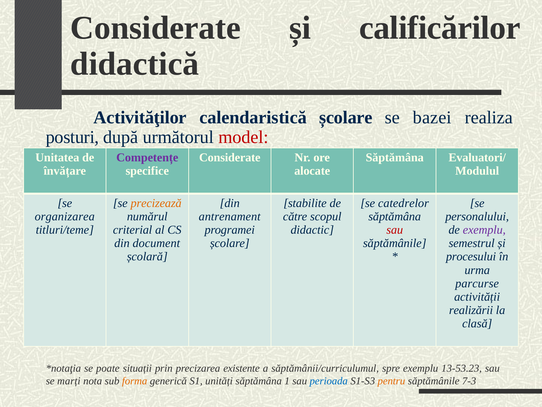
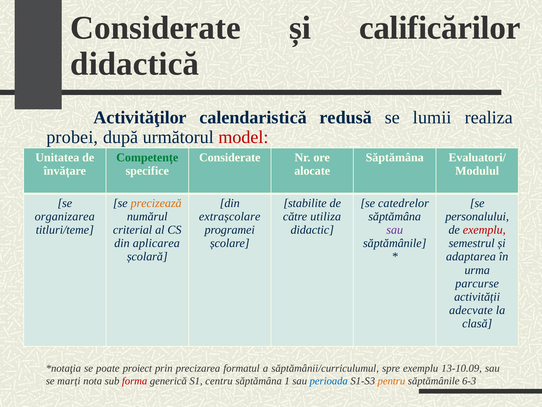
calendaristică școlare: școlare -> redusă
bazei: bazei -> lumii
posturi: posturi -> probei
Competențe colour: purple -> green
antrenament: antrenament -> extrașcolare
scopul: scopul -> utiliza
sau at (395, 230) colour: red -> purple
exemplu at (484, 230) colour: purple -> red
document: document -> aplicarea
procesului: procesului -> adaptarea
realizării: realizării -> adecvate
situații: situații -> proiect
existente: existente -> formatul
13-53.23: 13-53.23 -> 13-10.09
forma colour: orange -> red
unități: unități -> centru
7-3: 7-3 -> 6-3
